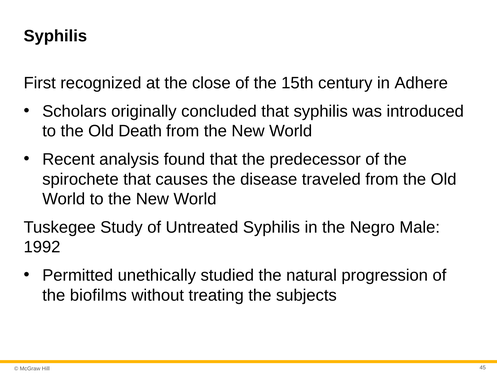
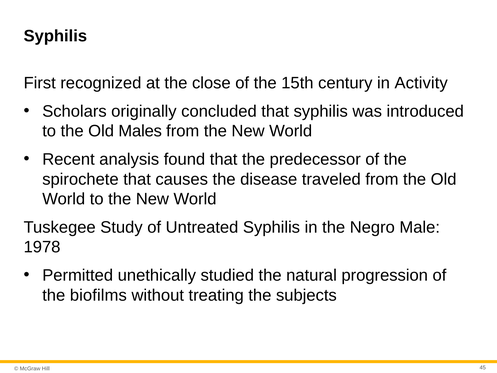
Adhere: Adhere -> Activity
Death: Death -> Males
1992: 1992 -> 1978
